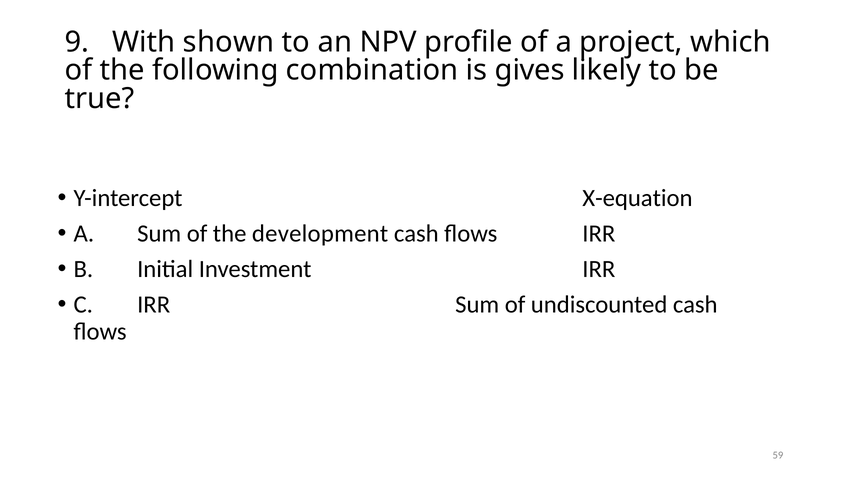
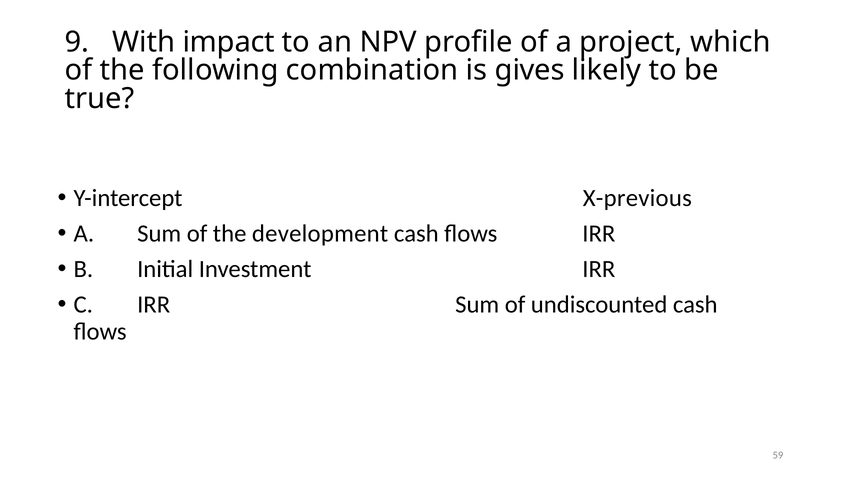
shown: shown -> impact
X-equation: X-equation -> X-previous
